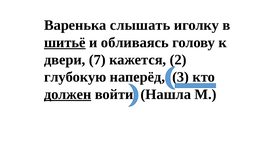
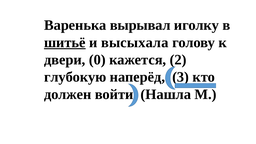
слышать: слышать -> вырывал
обливаясь: обливаясь -> высыхала
7: 7 -> 0
должен underline: present -> none
